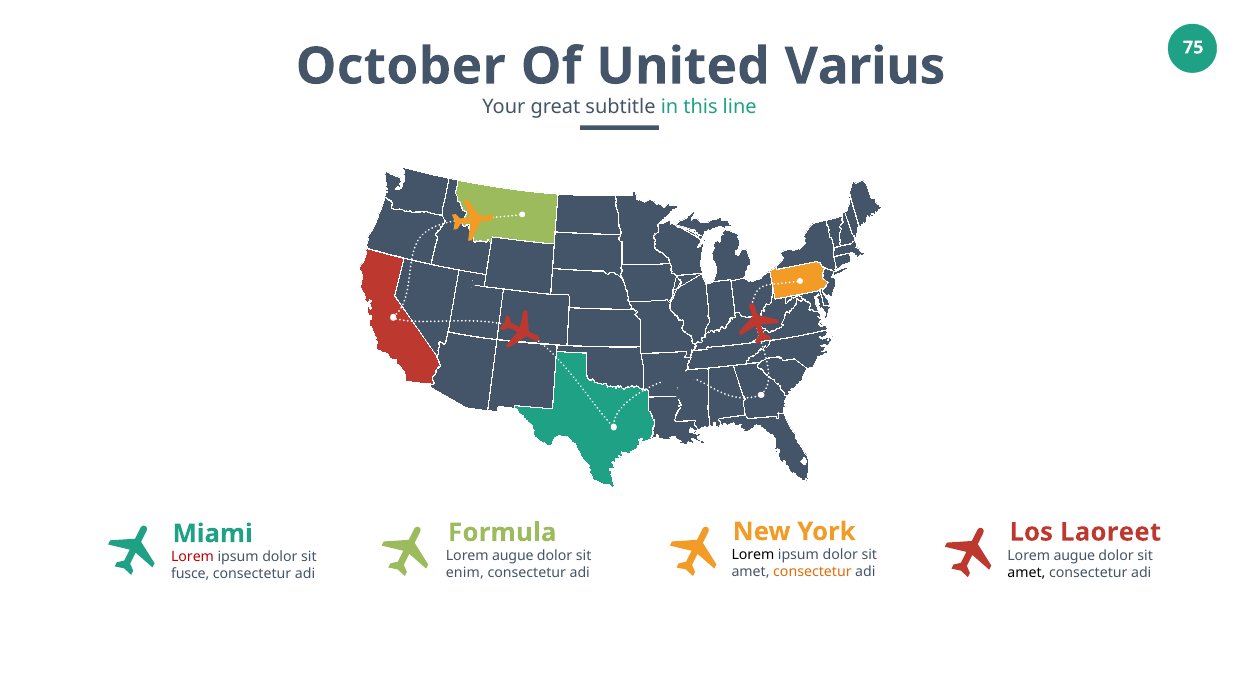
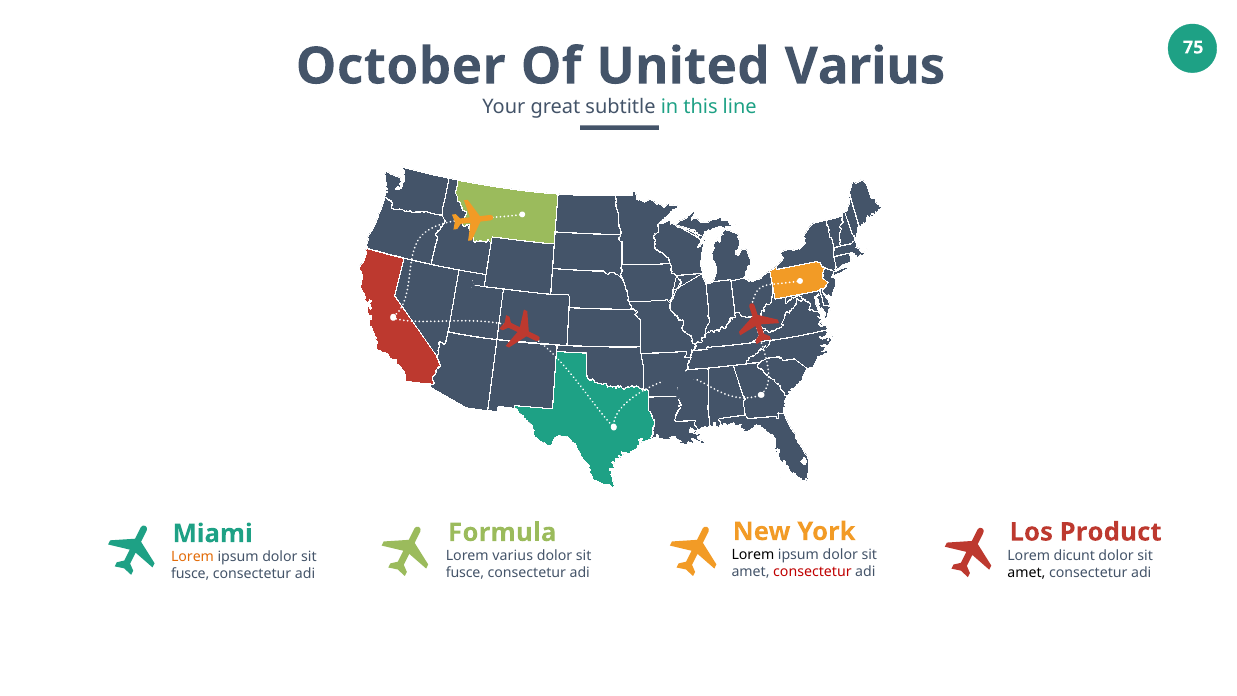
Laoreet: Laoreet -> Product
augue at (1074, 556): augue -> dicunt
augue at (513, 556): augue -> varius
Lorem at (193, 557) colour: red -> orange
consectetur at (812, 572) colour: orange -> red
enim at (465, 573): enim -> fusce
